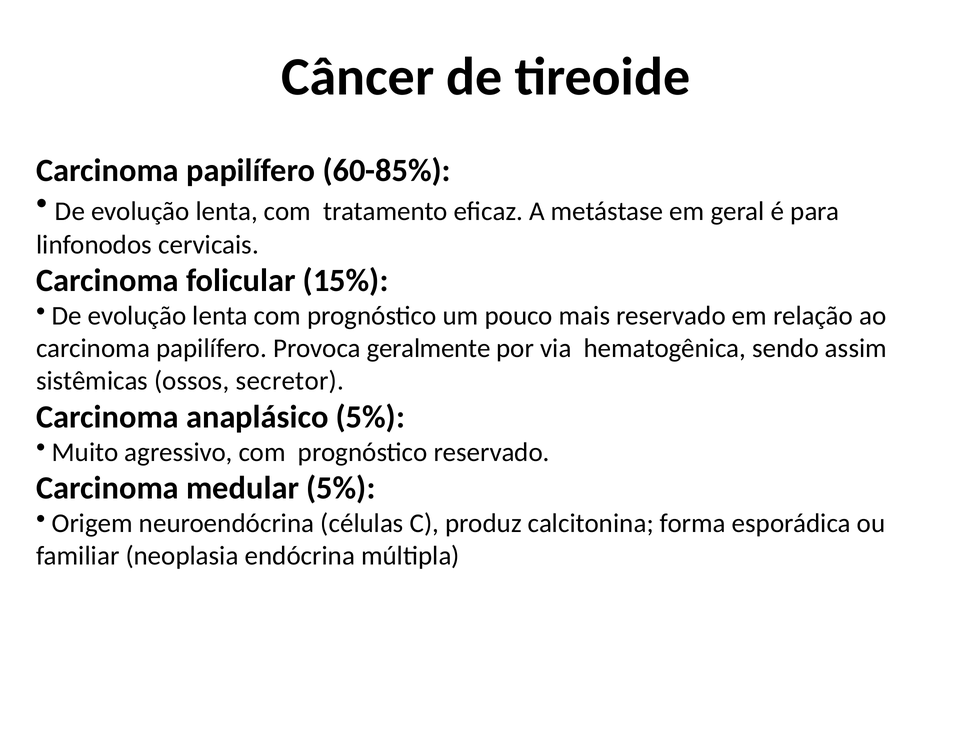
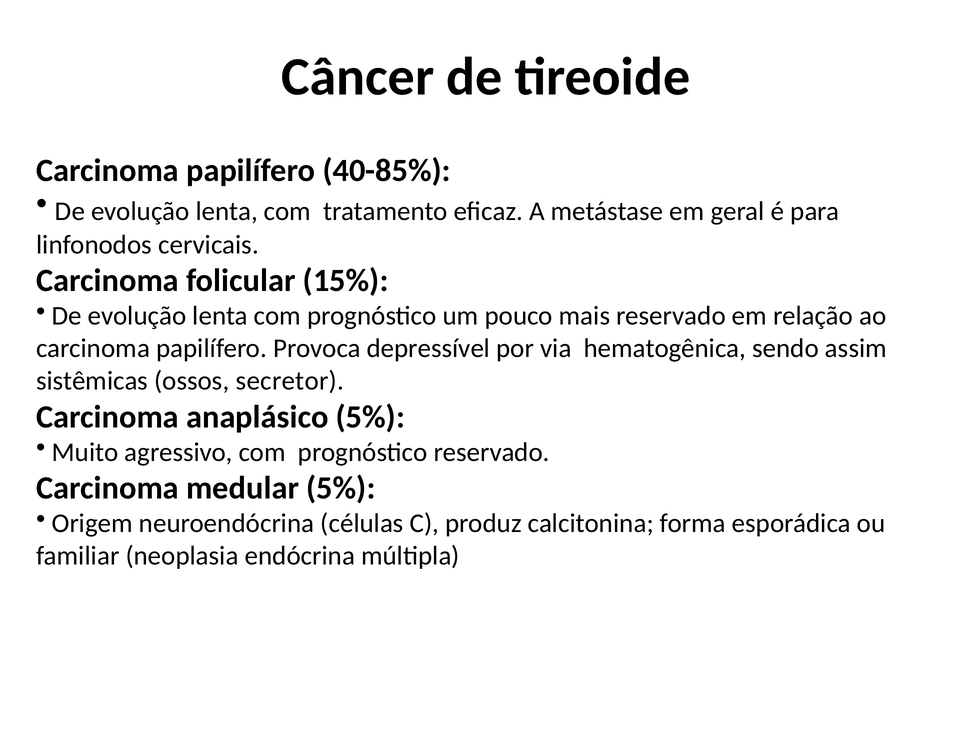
60-85%: 60-85% -> 40-85%
geralmente: geralmente -> depressível
